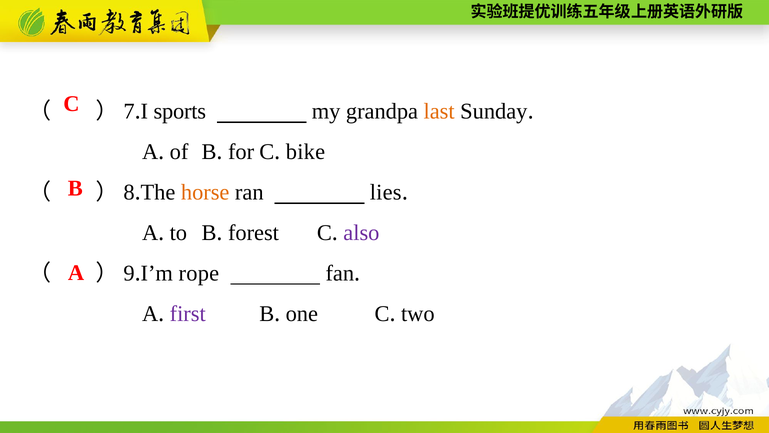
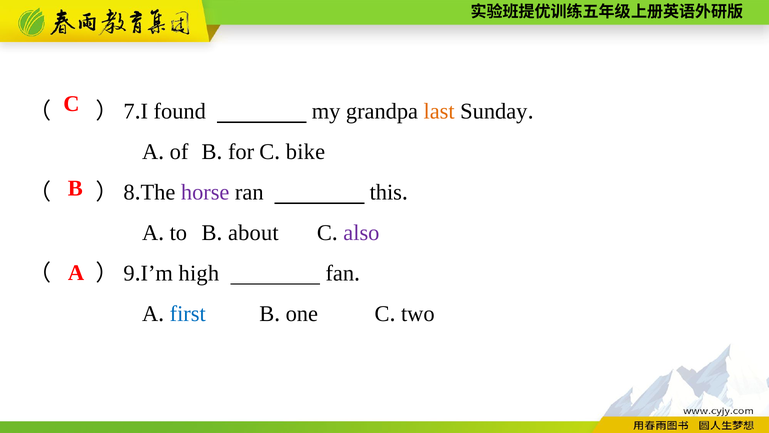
sports: sports -> found
horse colour: orange -> purple
lies: lies -> this
forest: forest -> about
rope: rope -> high
first colour: purple -> blue
